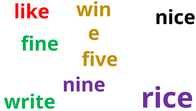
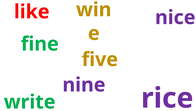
nice colour: black -> purple
